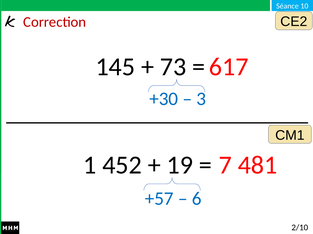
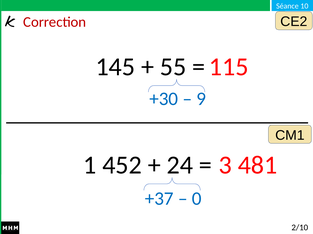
73: 73 -> 55
617: 617 -> 115
3: 3 -> 9
19: 19 -> 24
7: 7 -> 3
+57: +57 -> +37
6: 6 -> 0
